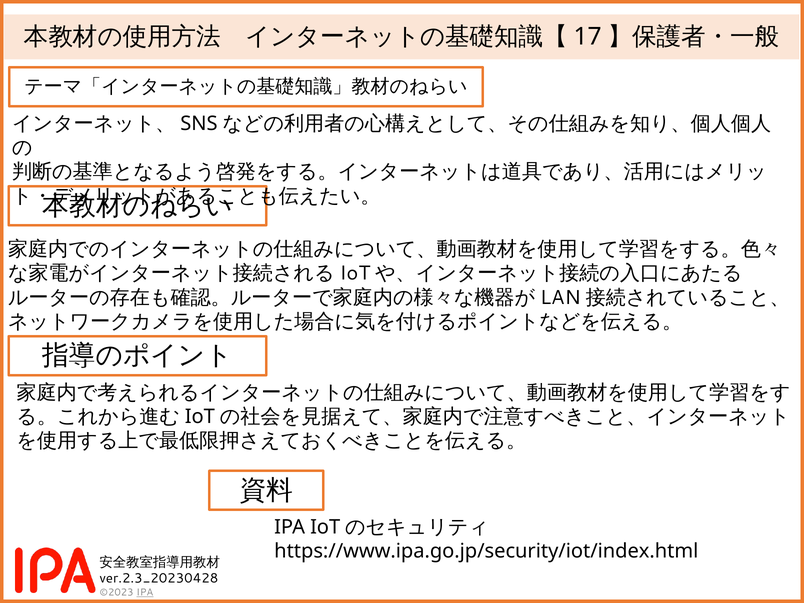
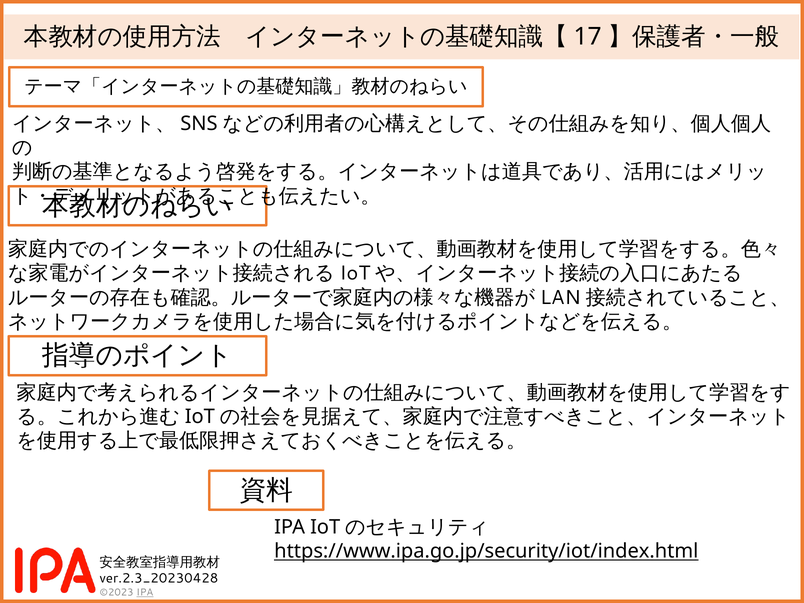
https://www.ipa.go.jp/security/iot/index.html underline: none -> present
